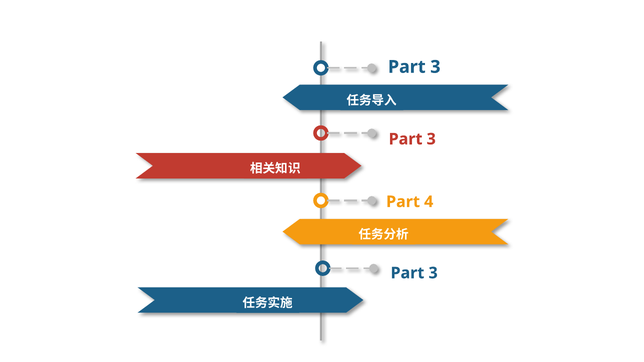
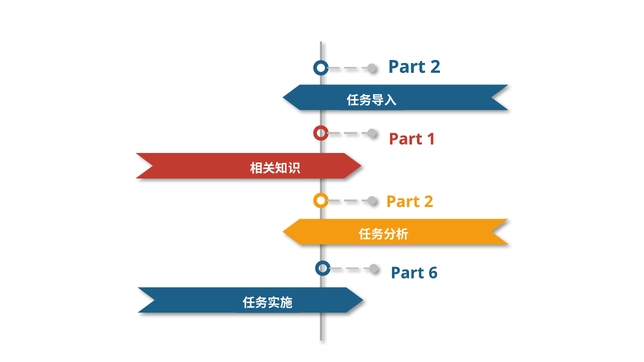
3 at (435, 67): 3 -> 2
3 at (431, 139): 3 -> 1
4 at (429, 202): 4 -> 2
3 at (433, 273): 3 -> 6
